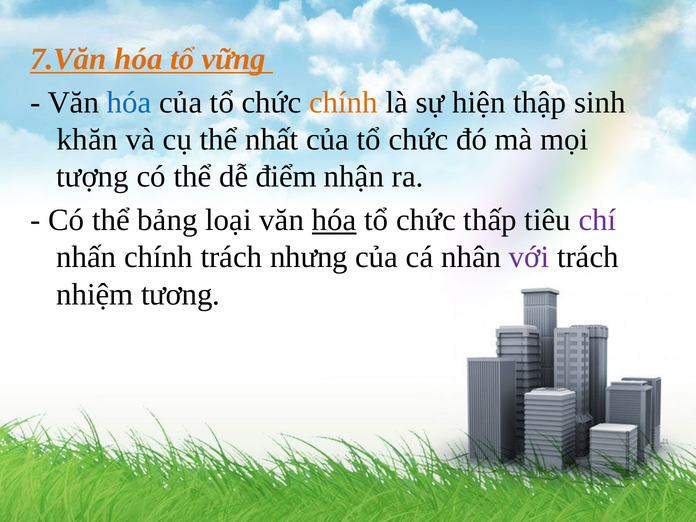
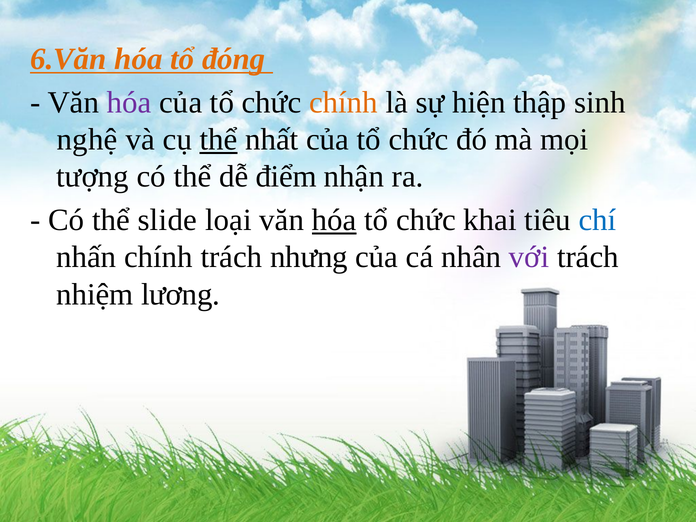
7.Văn: 7.Văn -> 6.Văn
vững: vững -> đóng
hóa at (129, 102) colour: blue -> purple
khăn: khăn -> nghệ
thể at (219, 140) underline: none -> present
bảng: bảng -> slide
thấp: thấp -> khai
chí colour: purple -> blue
tương: tương -> lương
